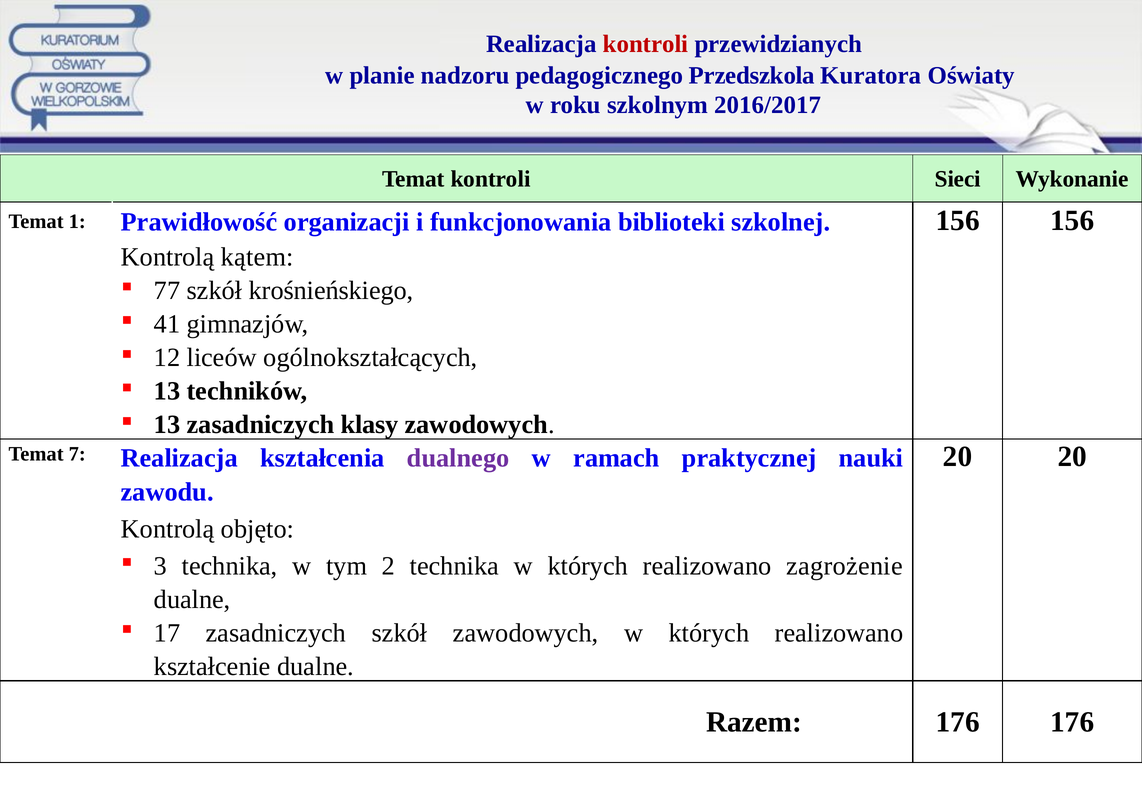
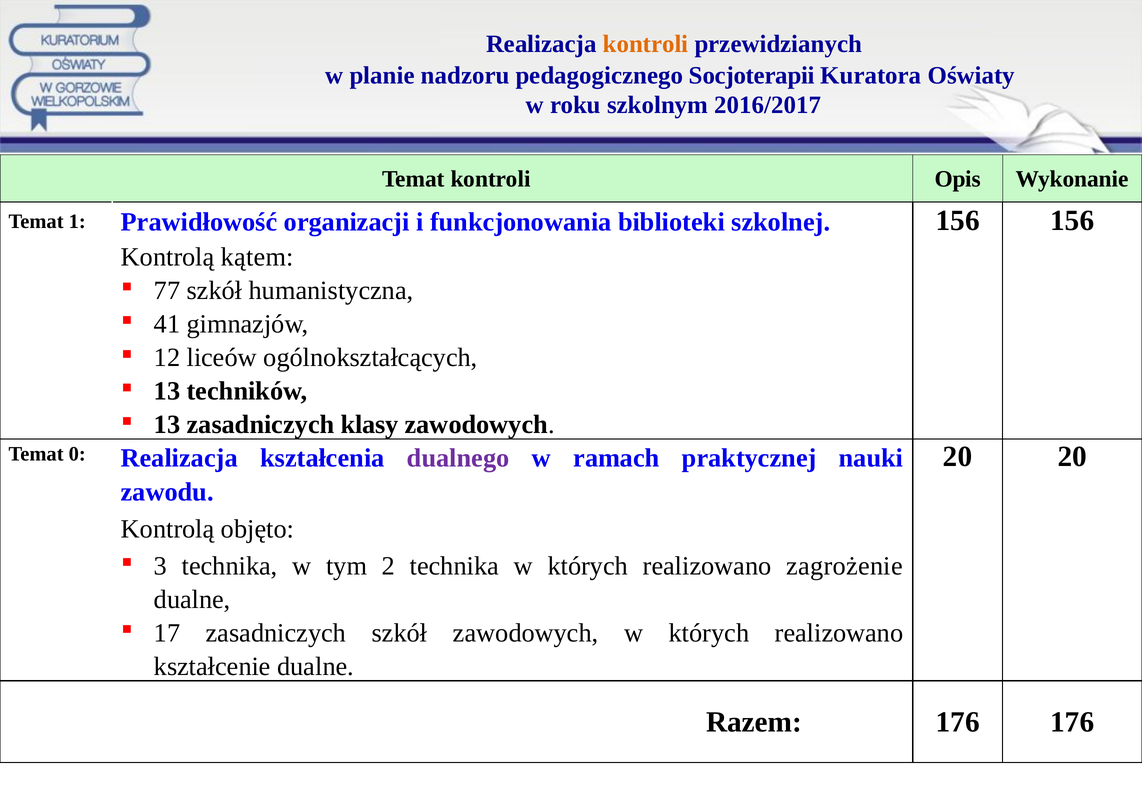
kontroli at (646, 44) colour: red -> orange
Przedszkola: Przedszkola -> Socjoterapii
Sieci: Sieci -> Opis
krośnieńskiego: krośnieńskiego -> humanistyczna
7: 7 -> 0
